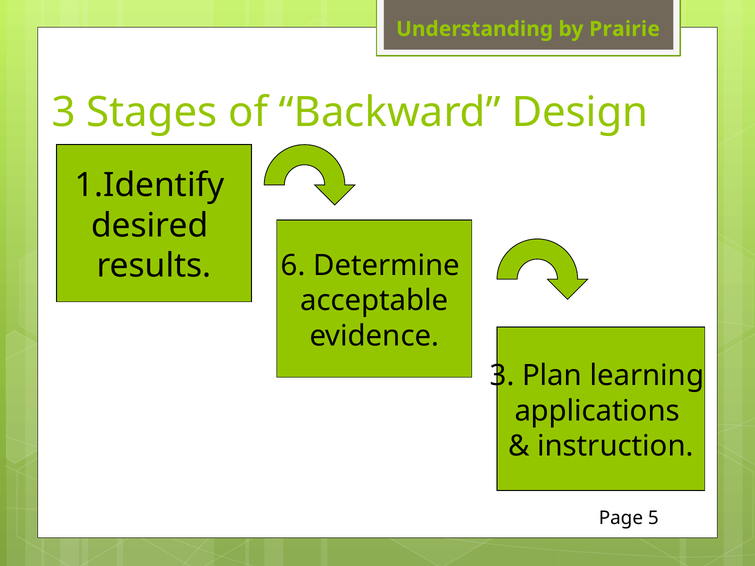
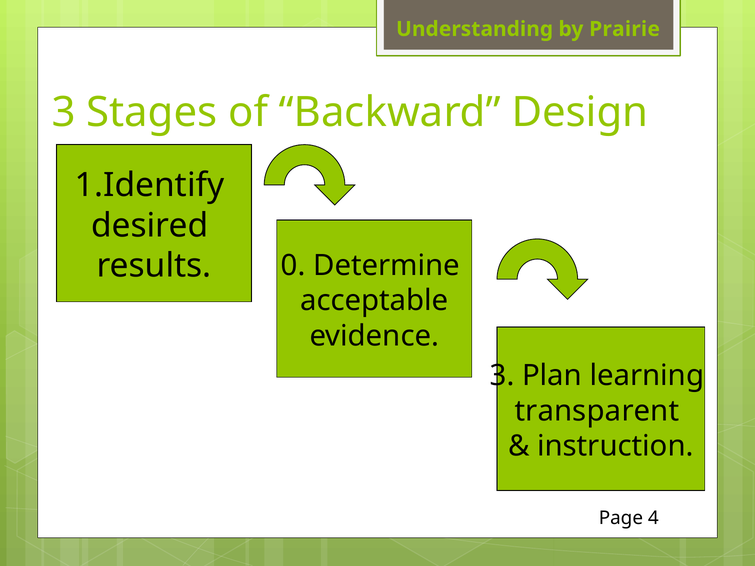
6: 6 -> 0
applications: applications -> transparent
5: 5 -> 4
